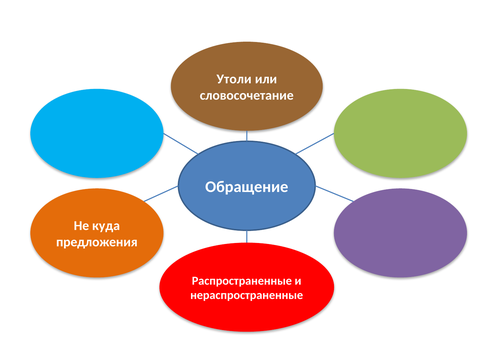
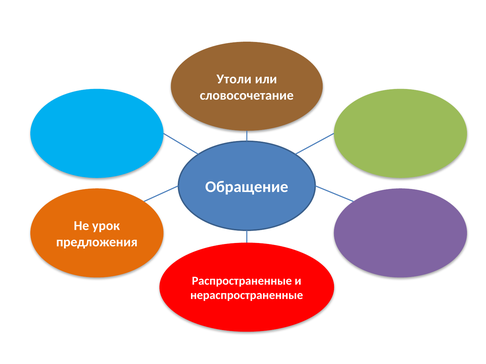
куда: куда -> урок
